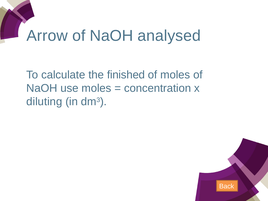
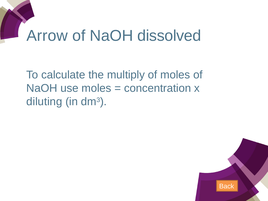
analysed: analysed -> dissolved
finished: finished -> multiply
